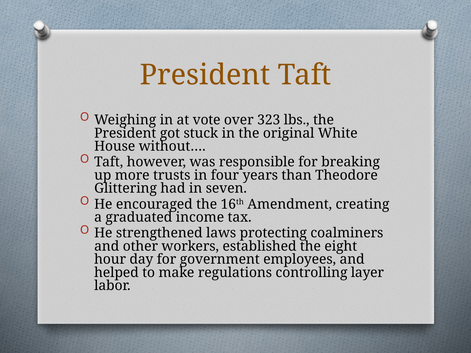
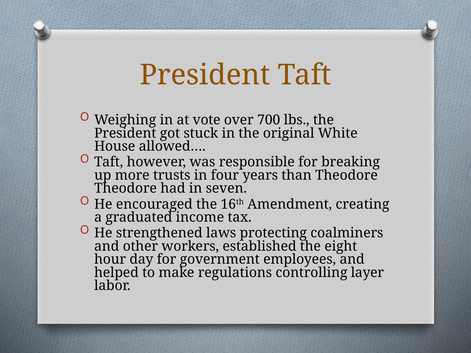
323: 323 -> 700
without…: without… -> allowed…
Glittering at (126, 189): Glittering -> Theodore
